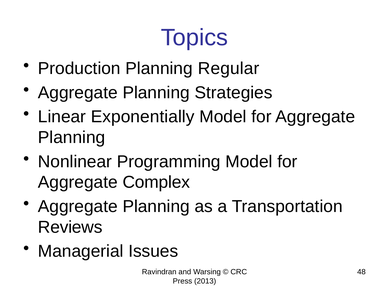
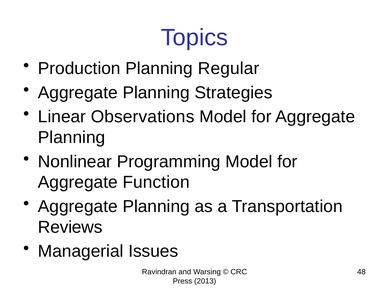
Exponentially: Exponentially -> Observations
Complex: Complex -> Function
